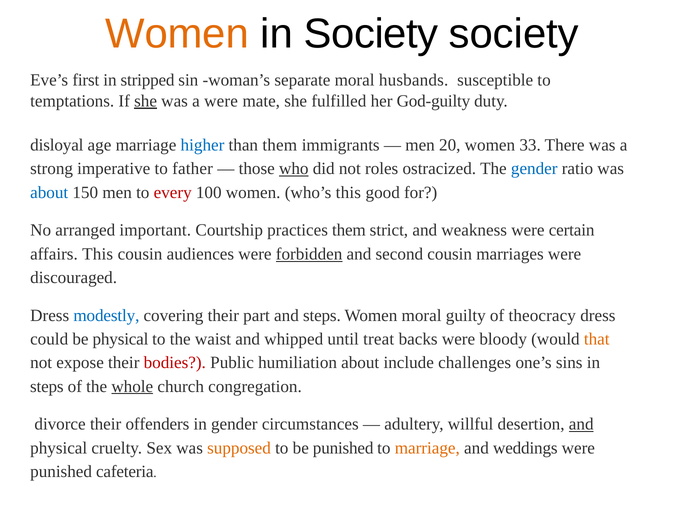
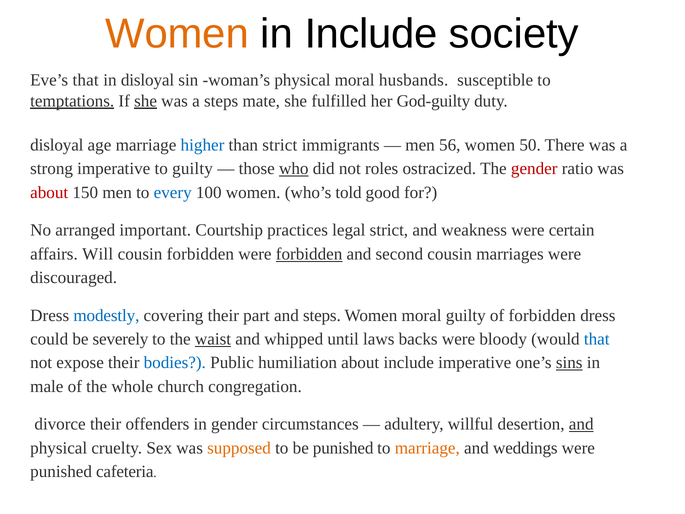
in Society: Society -> Include
Eve’s first: first -> that
in stripped: stripped -> disloyal
woman’s separate: separate -> physical
temptations underline: none -> present
a were: were -> steps
than them: them -> strict
20: 20 -> 56
33: 33 -> 50
to father: father -> guilty
gender at (534, 169) colour: blue -> red
about at (49, 192) colour: blue -> red
every colour: red -> blue
who’s this: this -> told
practices them: them -> legal
affairs This: This -> Will
cousin audiences: audiences -> forbidden
of theocracy: theocracy -> forbidden
be physical: physical -> severely
waist underline: none -> present
treat: treat -> laws
that at (597, 339) colour: orange -> blue
bodies colour: red -> blue
include challenges: challenges -> imperative
sins underline: none -> present
steps at (47, 386): steps -> male
whole underline: present -> none
